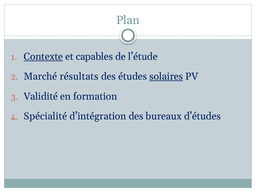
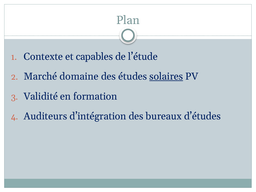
Contexte underline: present -> none
résultats: résultats -> domaine
Spécialité: Spécialité -> Auditeurs
